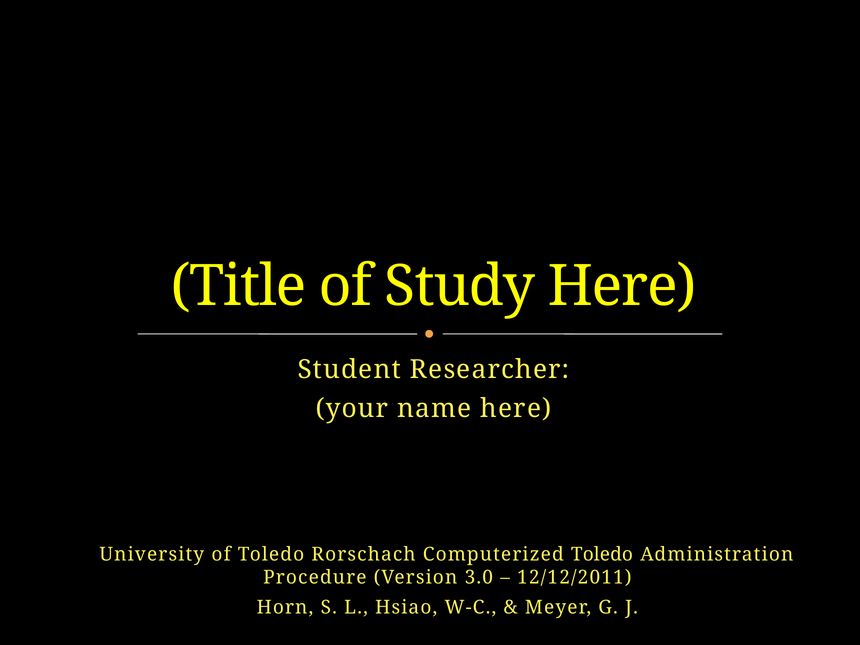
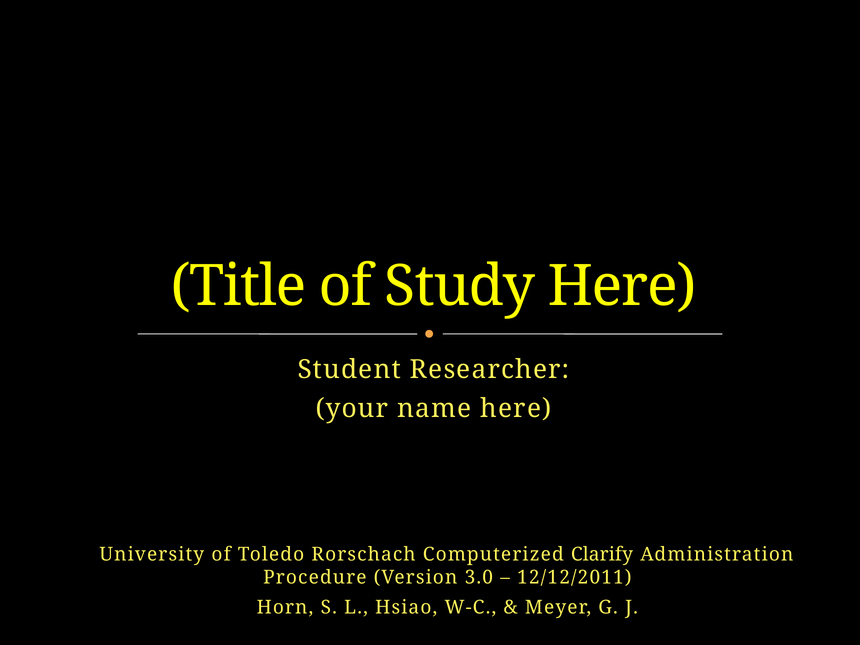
Computerized Toledo: Toledo -> Clarify
